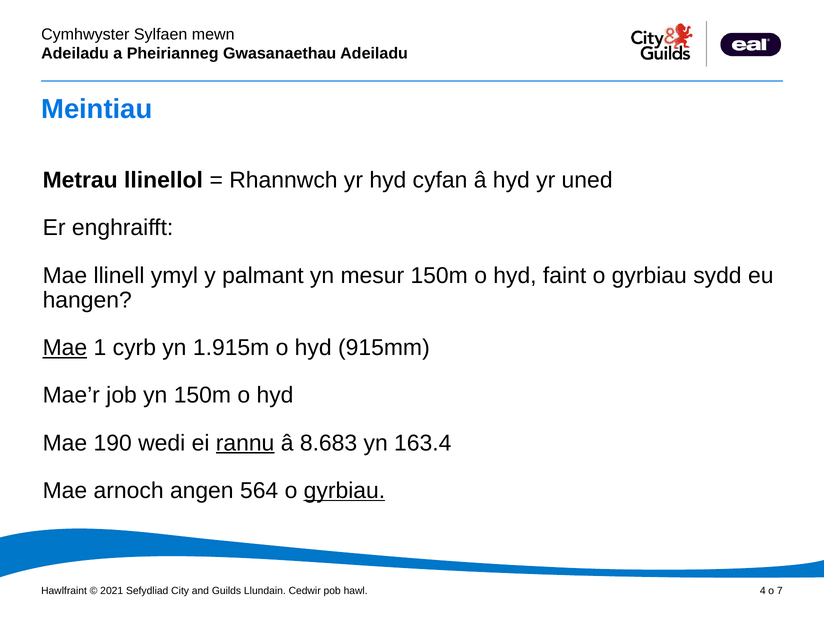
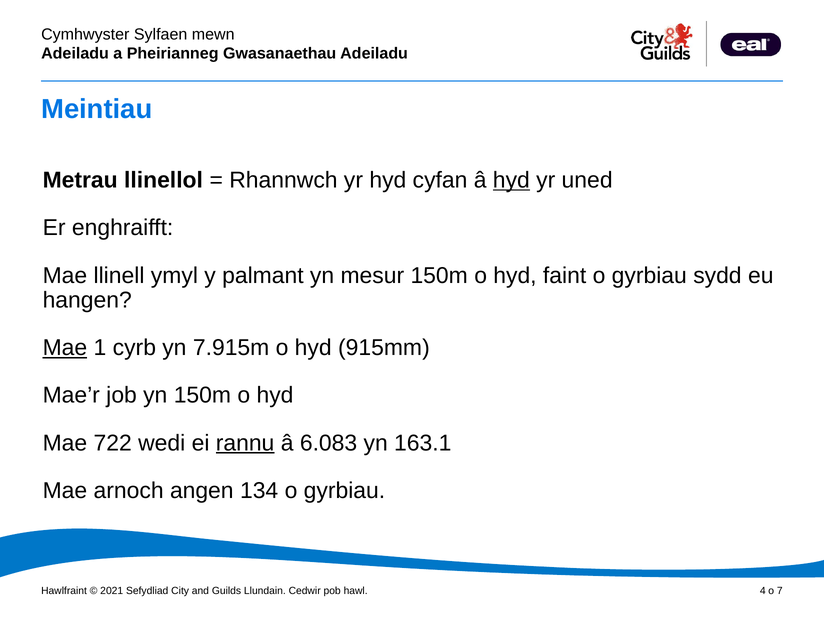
hyd at (511, 180) underline: none -> present
1.915m: 1.915m -> 7.915m
190: 190 -> 722
8.683: 8.683 -> 6.083
163.4: 163.4 -> 163.1
564: 564 -> 134
gyrbiau at (344, 491) underline: present -> none
